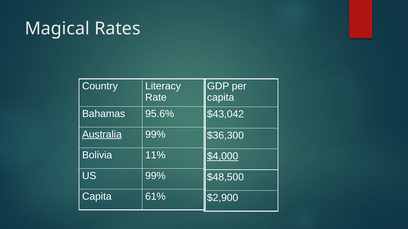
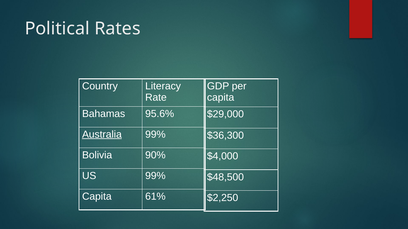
Magical: Magical -> Political
$43,042: $43,042 -> $29,000
11%: 11% -> 90%
$4,000 underline: present -> none
$2,900: $2,900 -> $2,250
